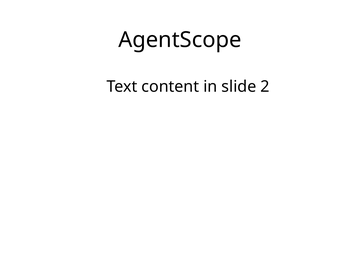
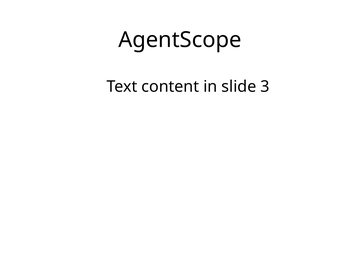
2: 2 -> 3
